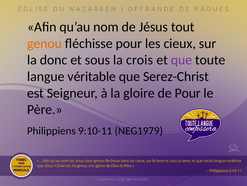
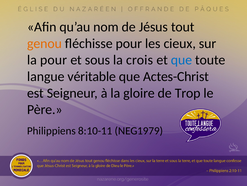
la donc: donc -> pour
que at (181, 60) colour: purple -> blue
Serez-Christ: Serez-Christ -> Actes-Christ
de Pour: Pour -> Trop
9:10-11: 9:10-11 -> 8:10-11
